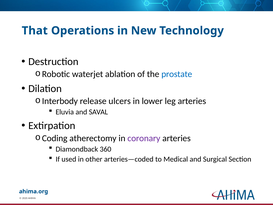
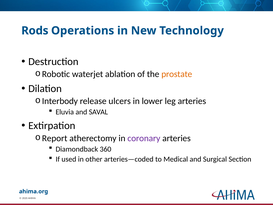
That: That -> Rods
prostate colour: blue -> orange
Coding: Coding -> Report
